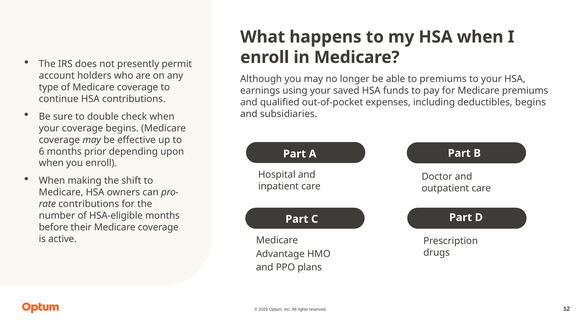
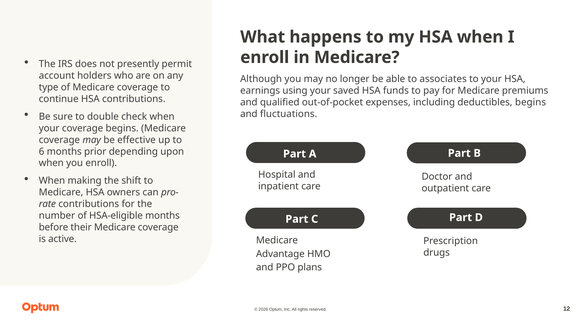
to premiums: premiums -> associates
subsidiaries: subsidiaries -> fluctuations
